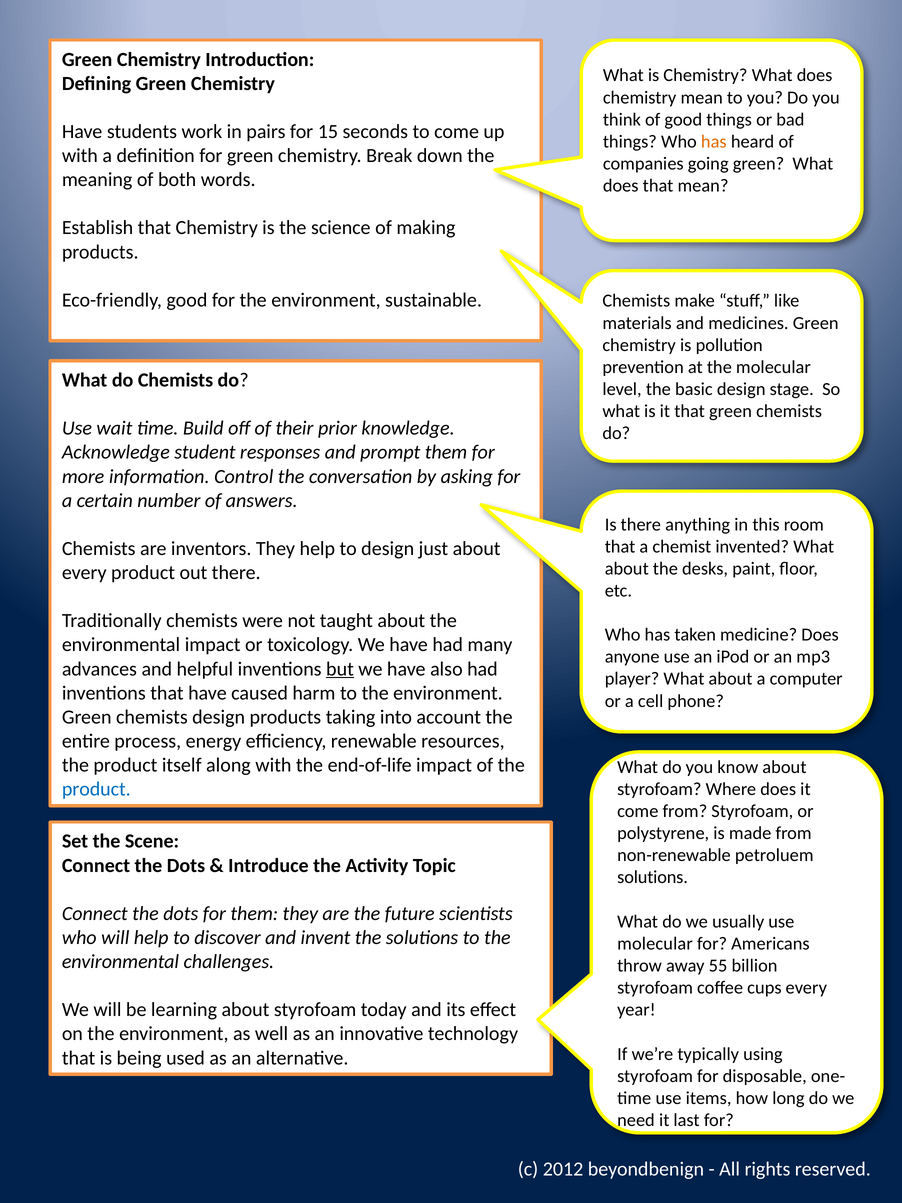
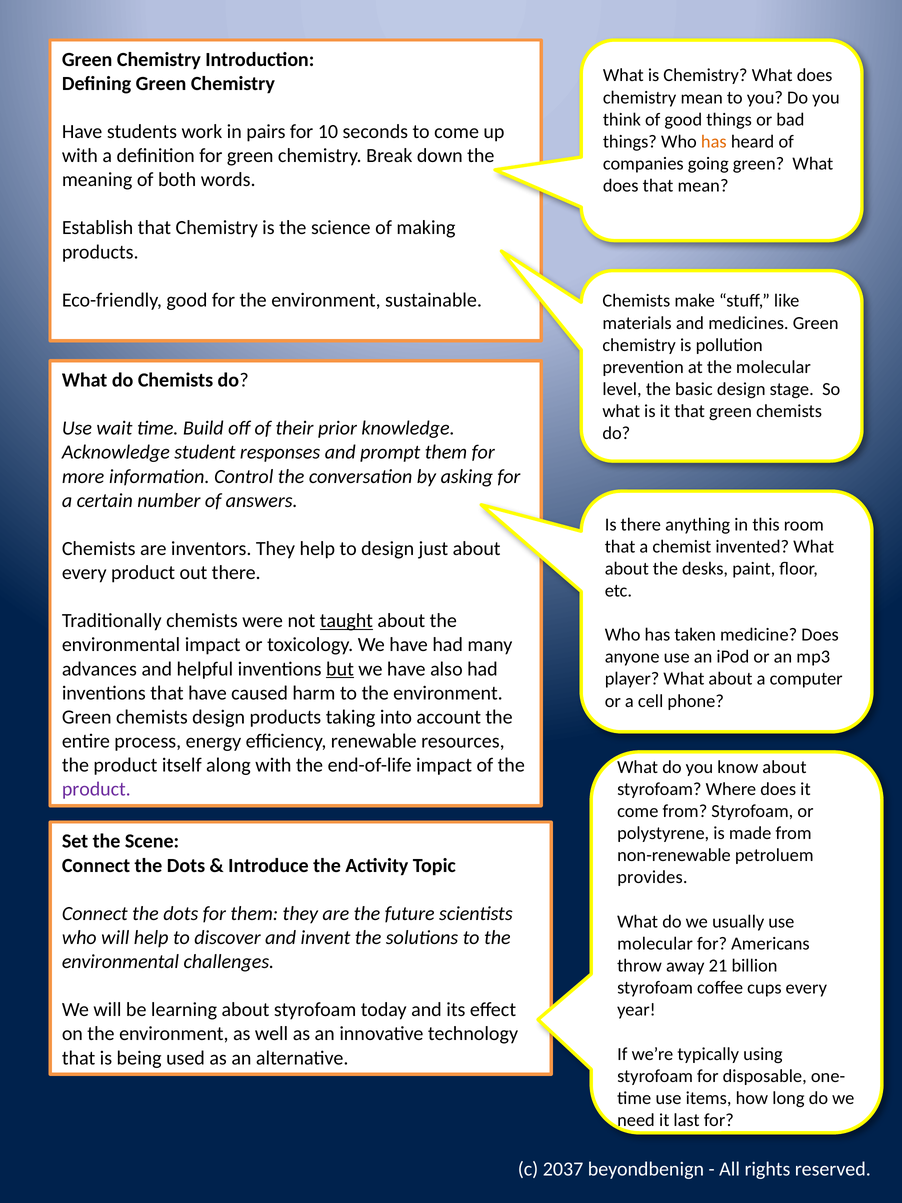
15: 15 -> 10
taught underline: none -> present
product at (96, 789) colour: blue -> purple
solutions at (653, 877): solutions -> provides
55: 55 -> 21
2012: 2012 -> 2037
